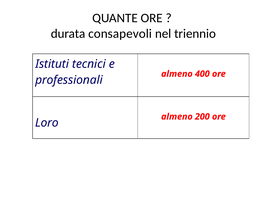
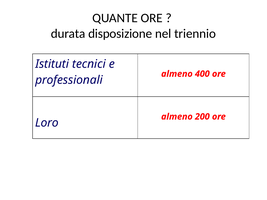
consapevoli: consapevoli -> disposizione
